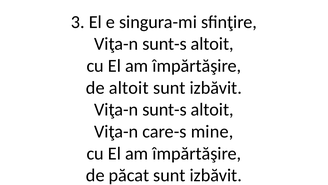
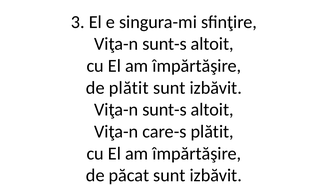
de altoit: altoit -> plătit
care-s mine: mine -> plătit
